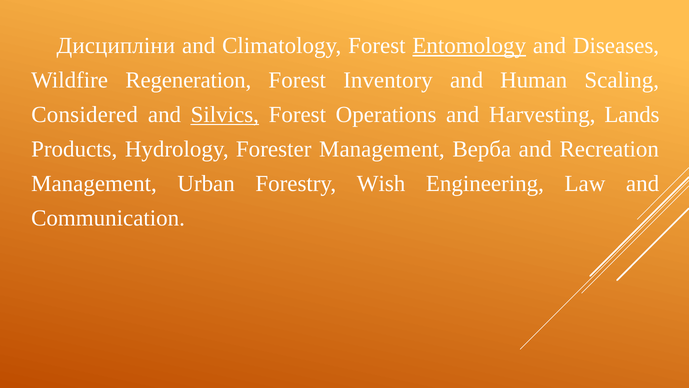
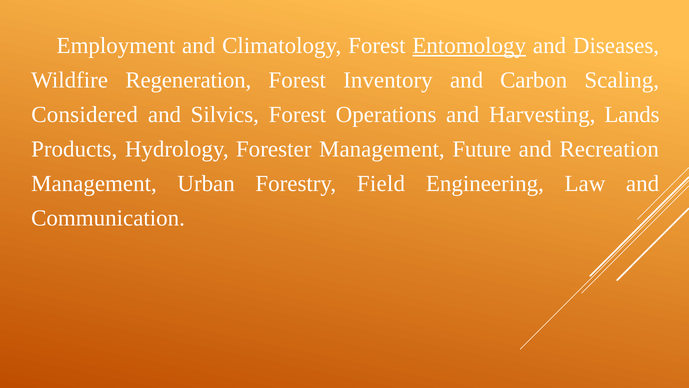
Дисципліни: Дисципліни -> Employment
Human: Human -> Carbon
Silvics underline: present -> none
Верба: Верба -> Future
Wish: Wish -> Field
